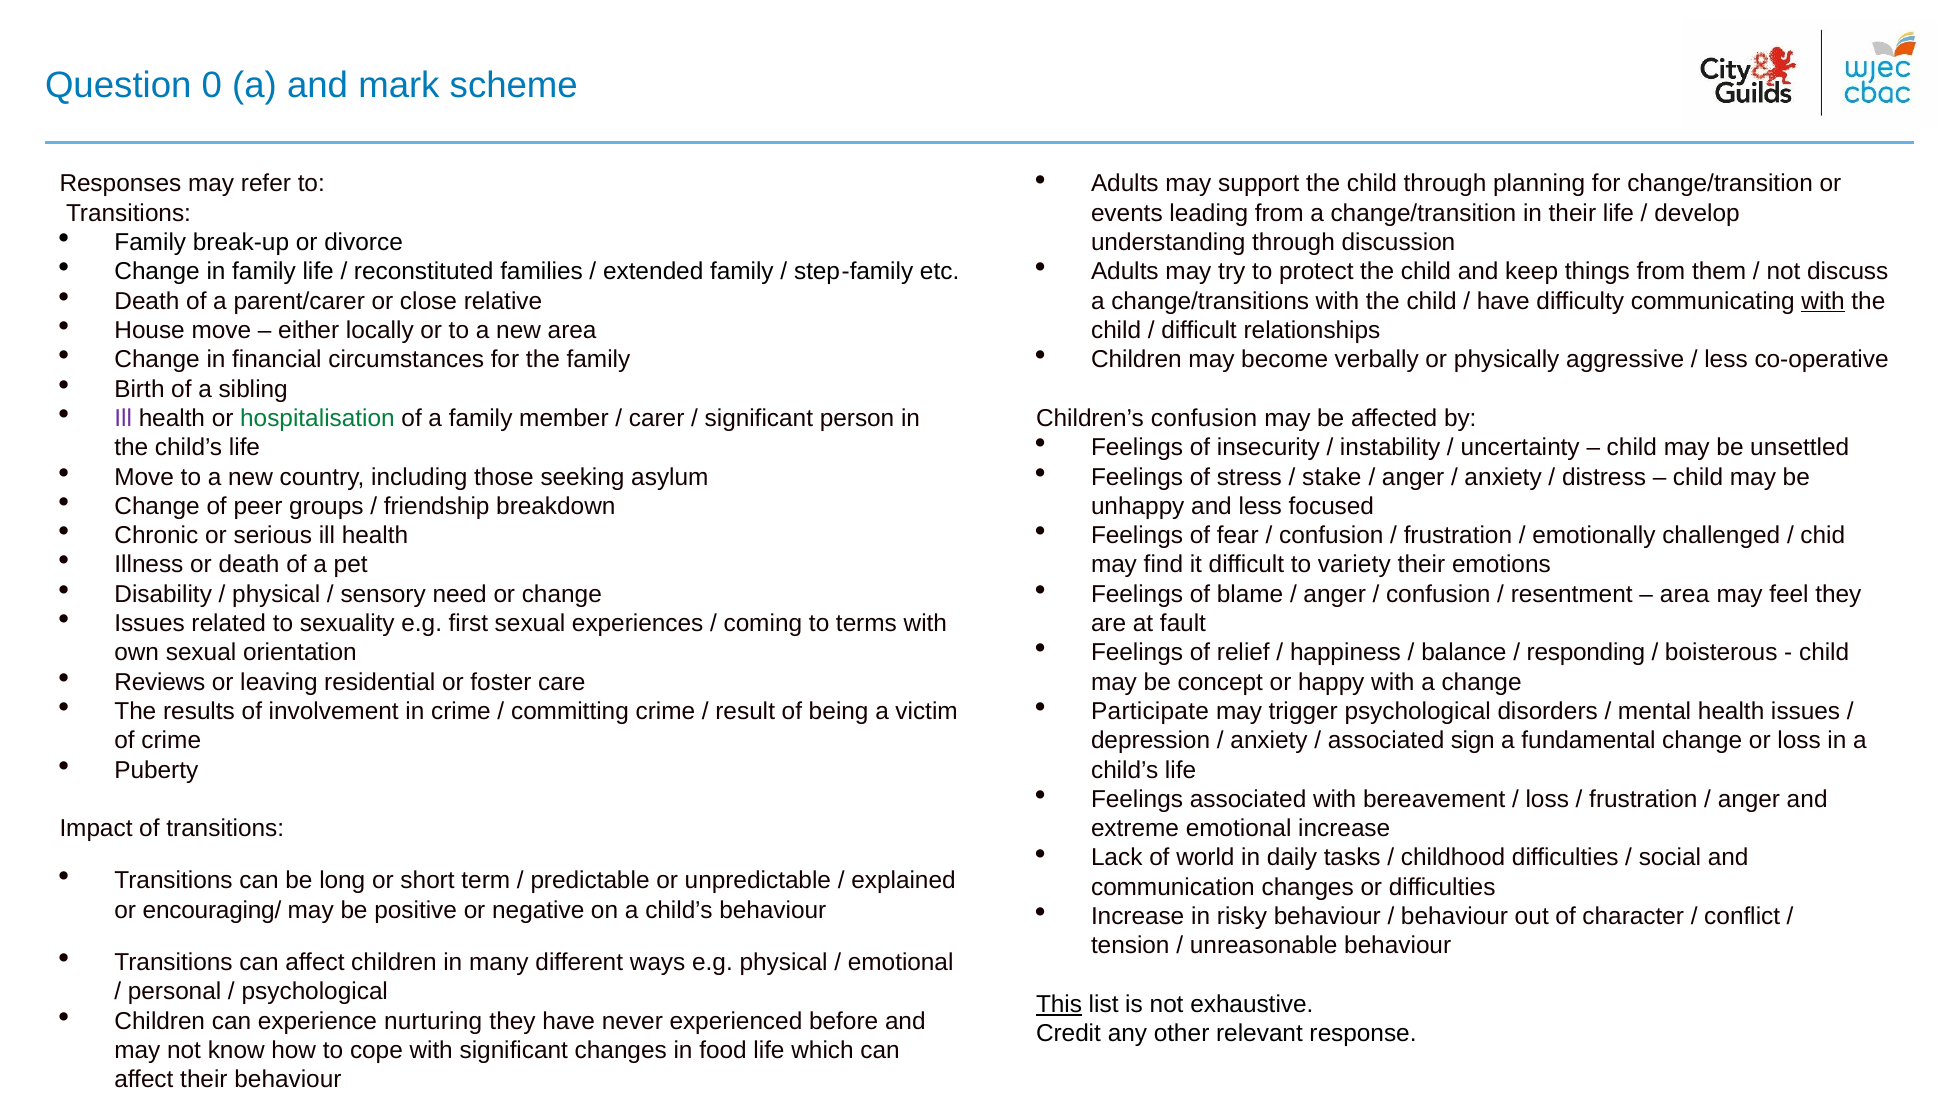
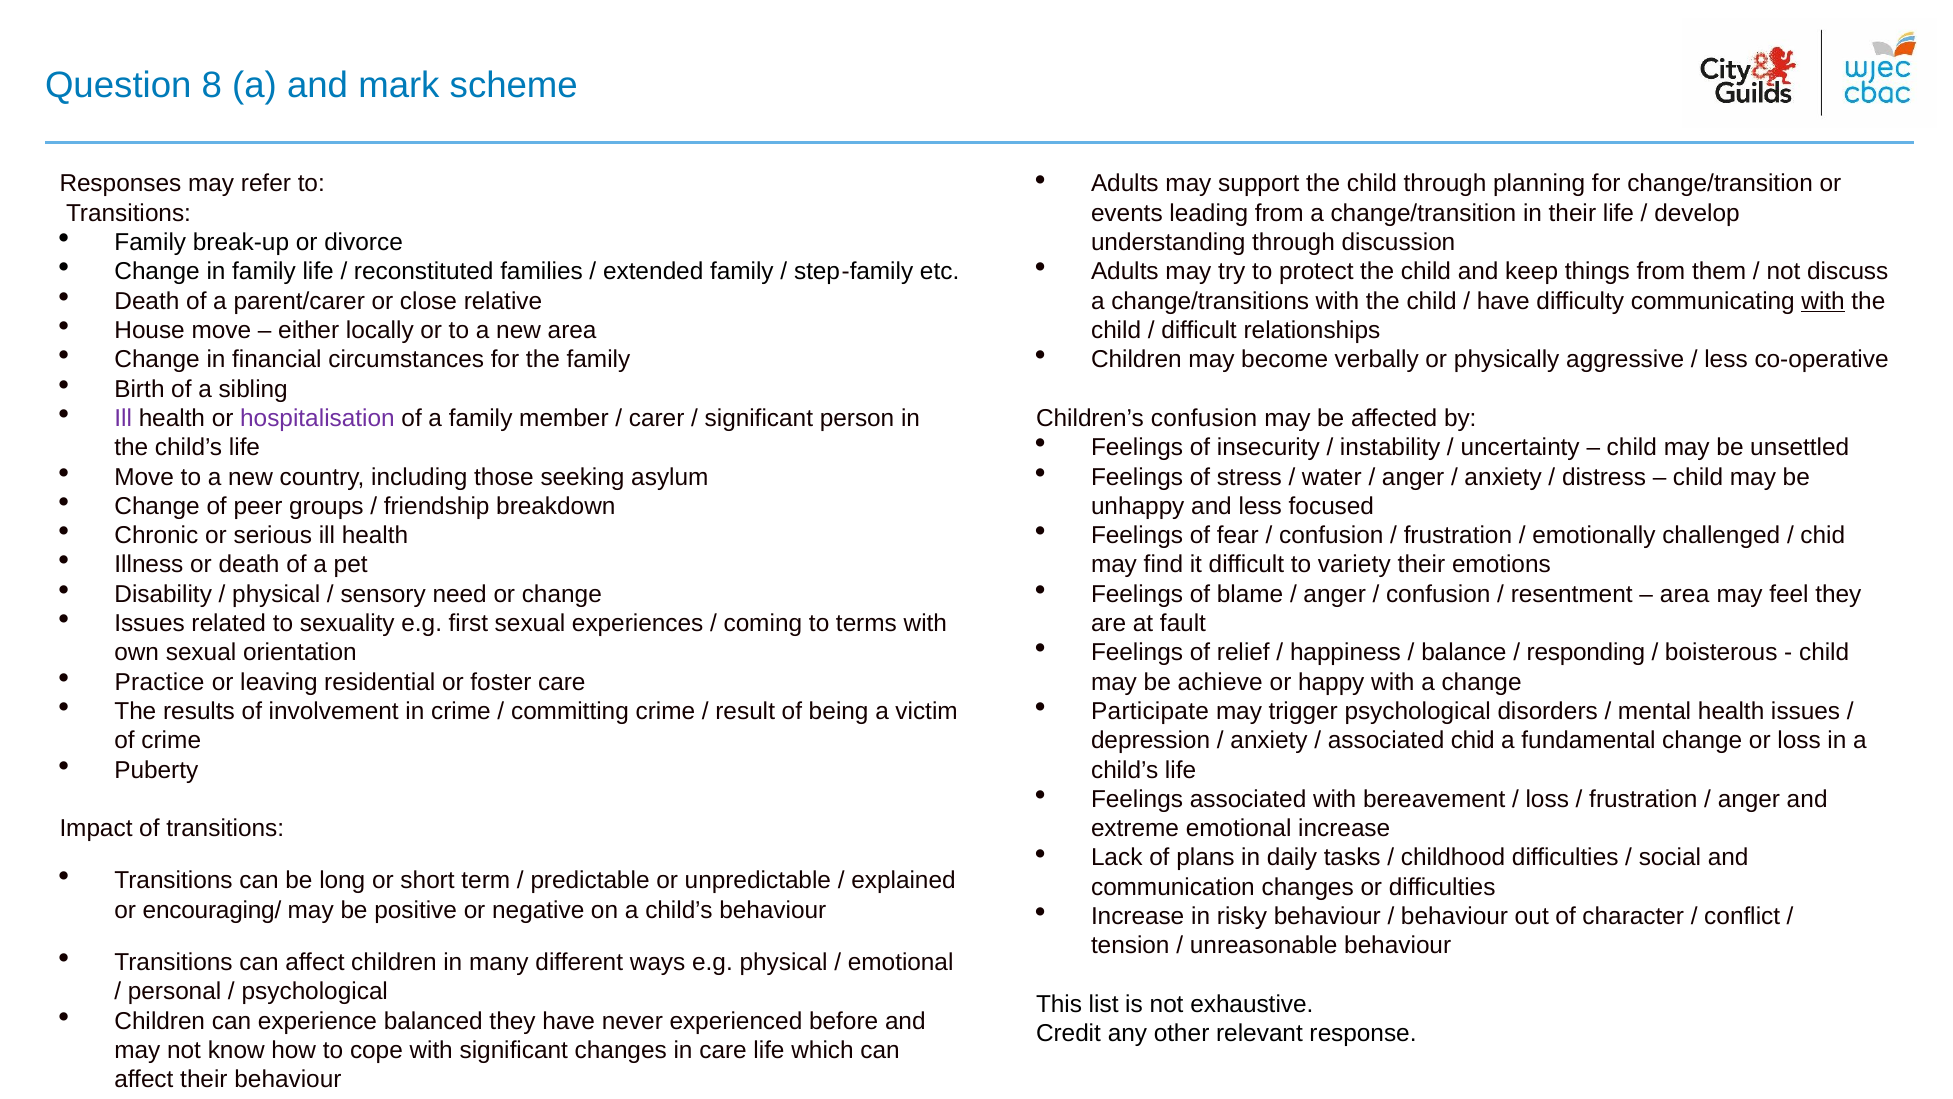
0: 0 -> 8
hospitalisation colour: green -> purple
stake: stake -> water
Reviews: Reviews -> Practice
concept: concept -> achieve
associated sign: sign -> chid
world: world -> plans
This underline: present -> none
nurturing: nurturing -> balanced
in food: food -> care
